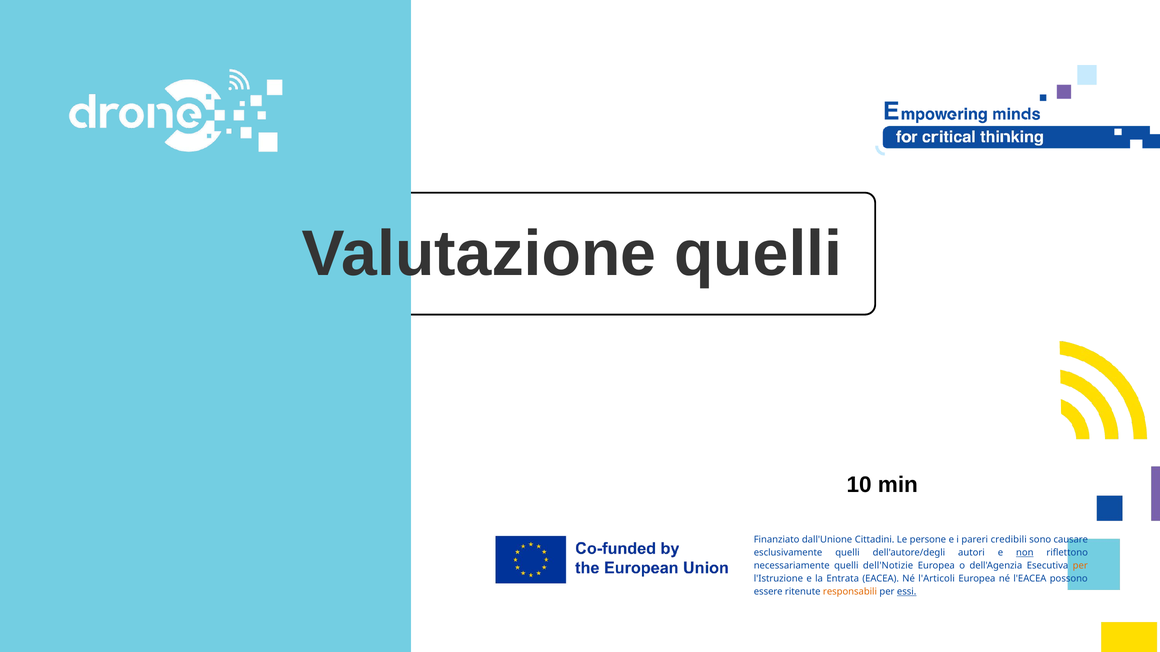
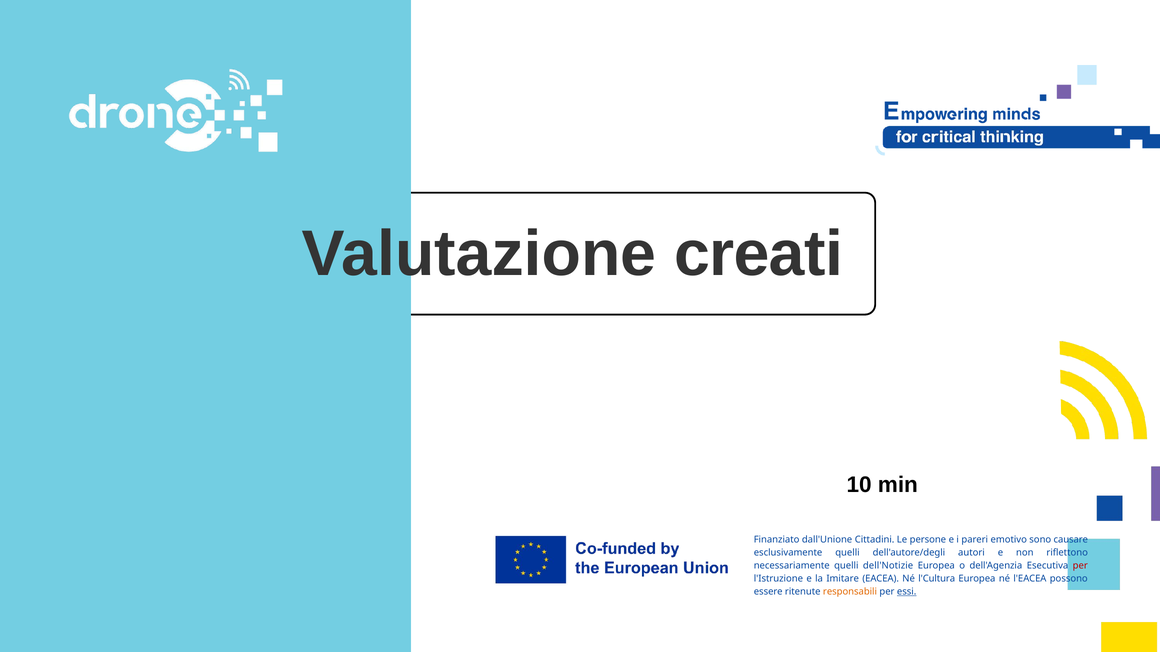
Valutazione quelli: quelli -> creati
credibili: credibili -> emotivo
non underline: present -> none
per at (1080, 566) colour: orange -> red
Entrata: Entrata -> Imitare
l'Articoli: l'Articoli -> l'Cultura
